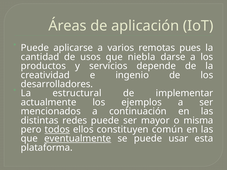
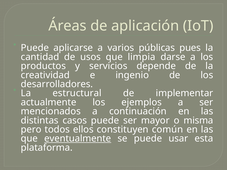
remotas: remotas -> públicas
niebla: niebla -> limpia
redes: redes -> casos
todos underline: present -> none
